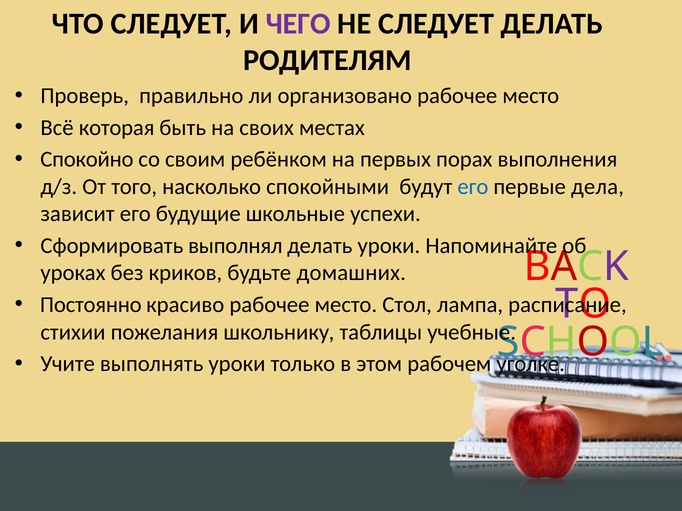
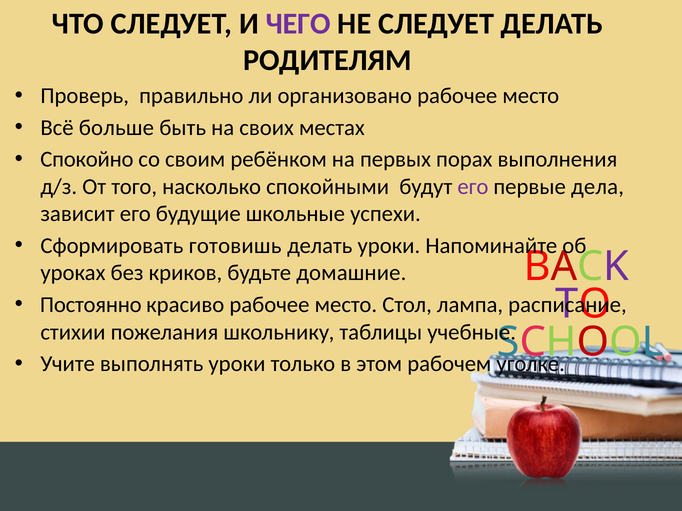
которая: которая -> больше
его at (473, 187) colour: blue -> purple
выполнял: выполнял -> готовишь
домашних: домашних -> домашние
